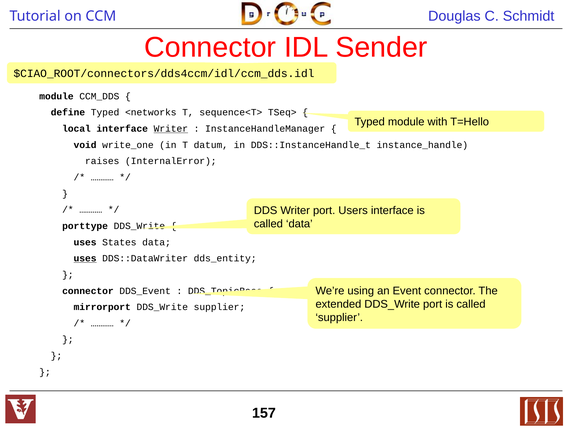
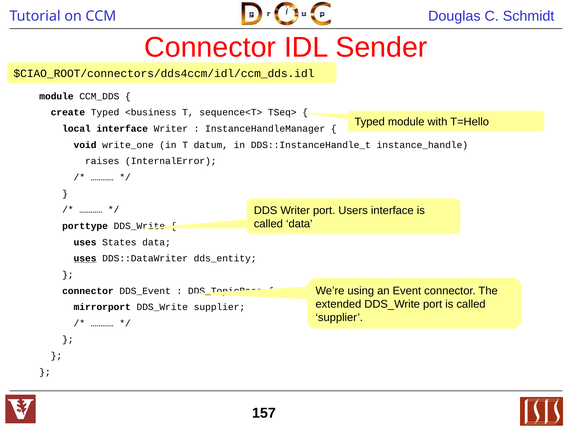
define: define -> create
<networks: <networks -> <business
Writer at (171, 129) underline: present -> none
